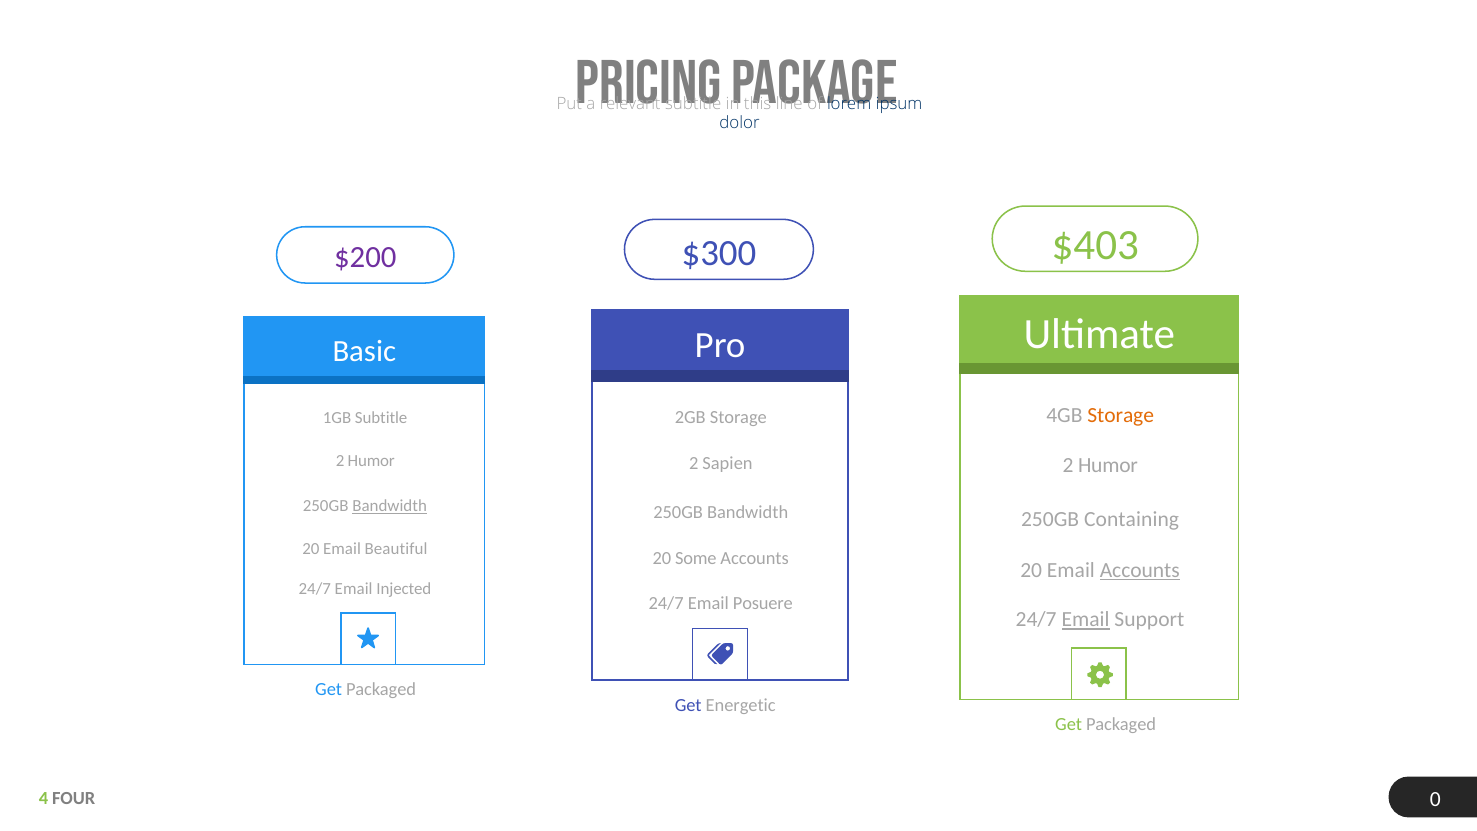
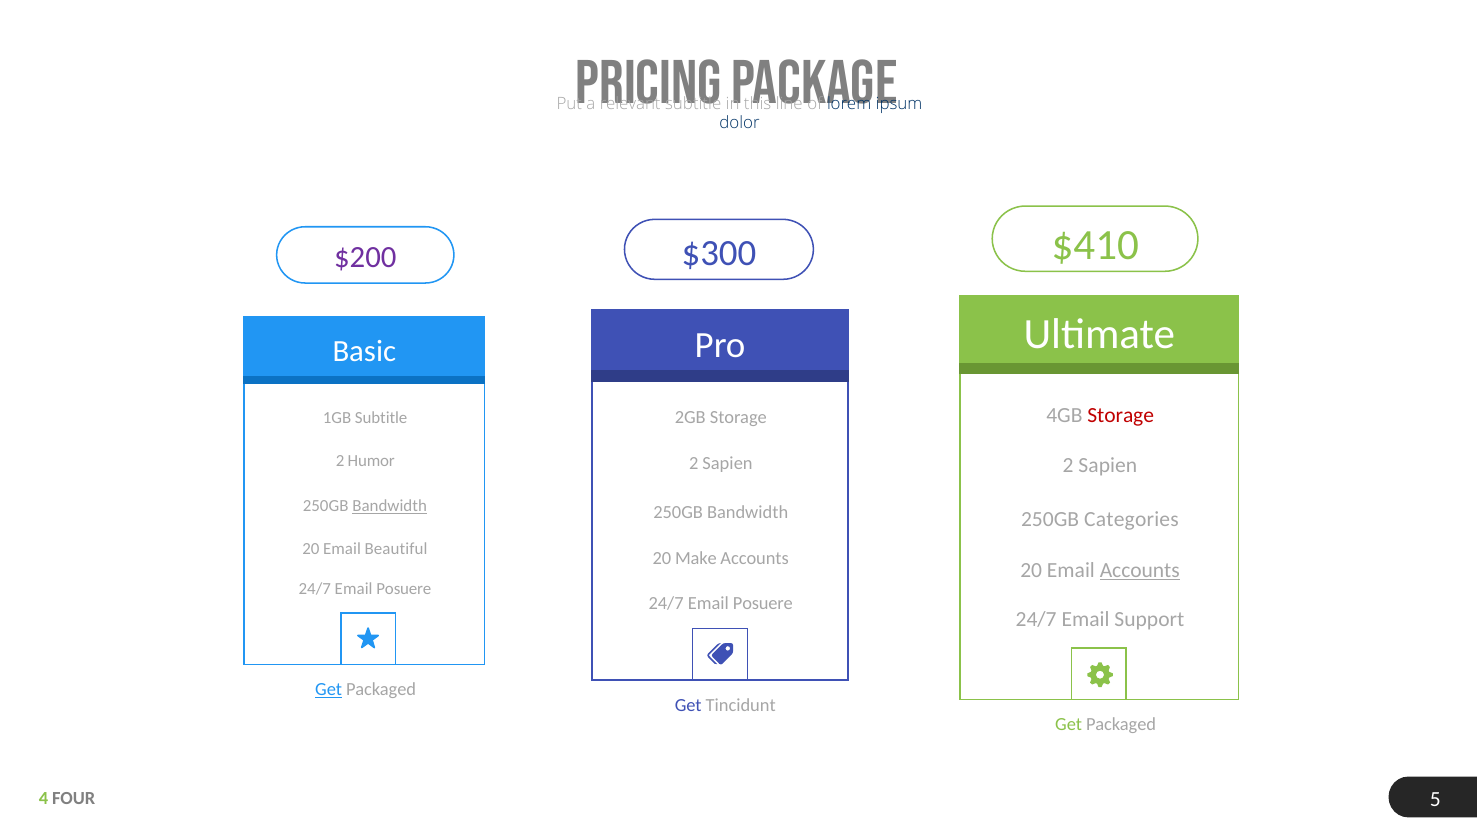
$403: $403 -> $410
Storage at (1121, 415) colour: orange -> red
Humor at (1108, 466): Humor -> Sapien
Containing: Containing -> Categories
Some: Some -> Make
Injected at (404, 589): Injected -> Posuere
Email at (1086, 620) underline: present -> none
Get at (329, 689) underline: none -> present
Energetic: Energetic -> Tincidunt
0: 0 -> 5
